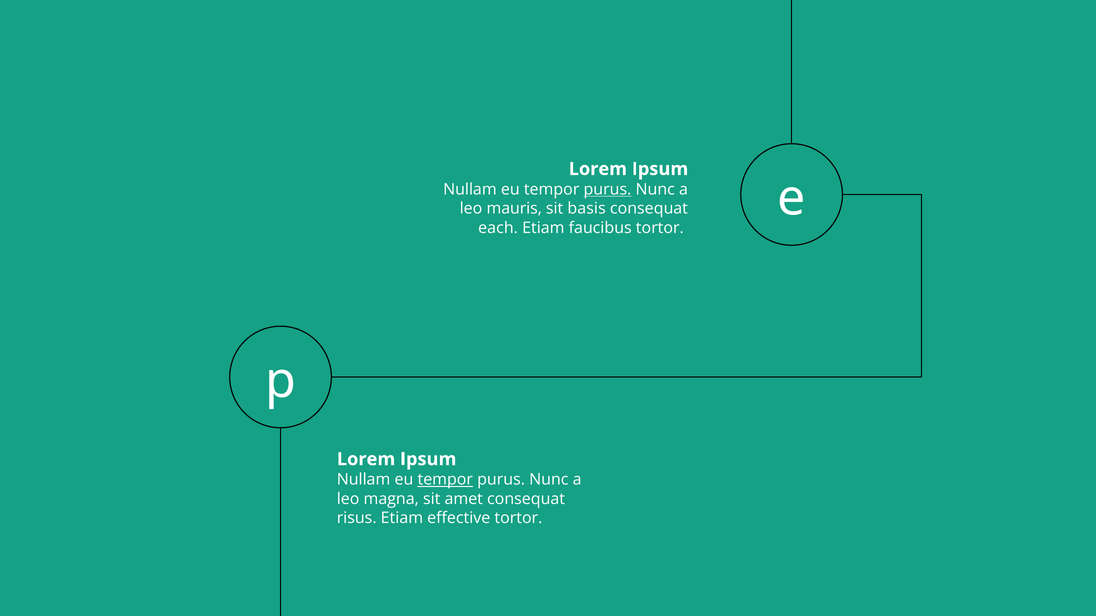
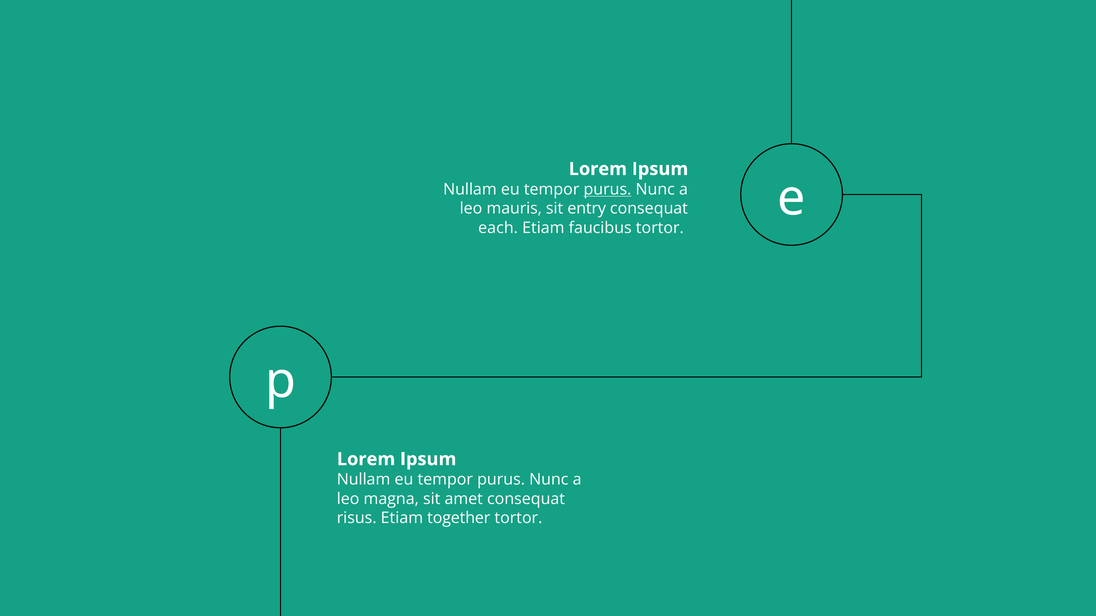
basis: basis -> entry
tempor at (445, 480) underline: present -> none
effective: effective -> together
